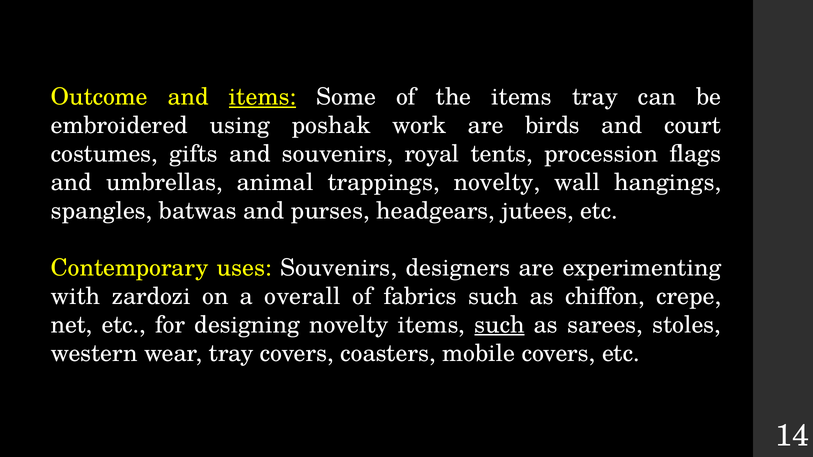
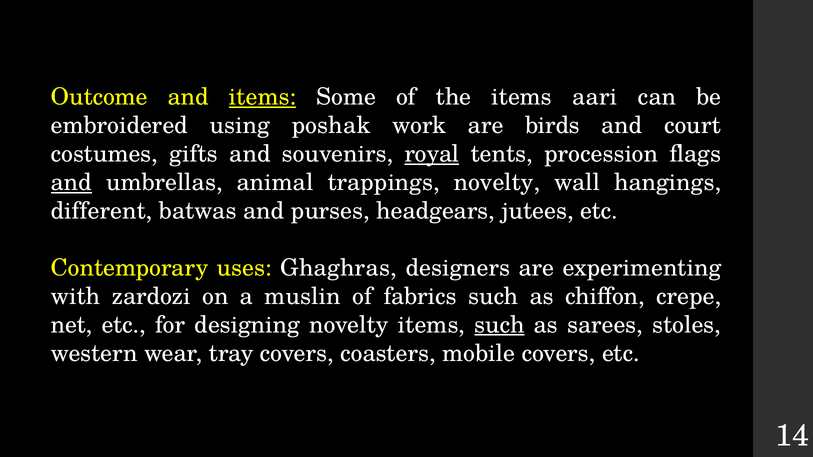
items tray: tray -> aari
royal underline: none -> present
and at (71, 183) underline: none -> present
spangles: spangles -> different
uses Souvenirs: Souvenirs -> Ghaghras
overall: overall -> muslin
